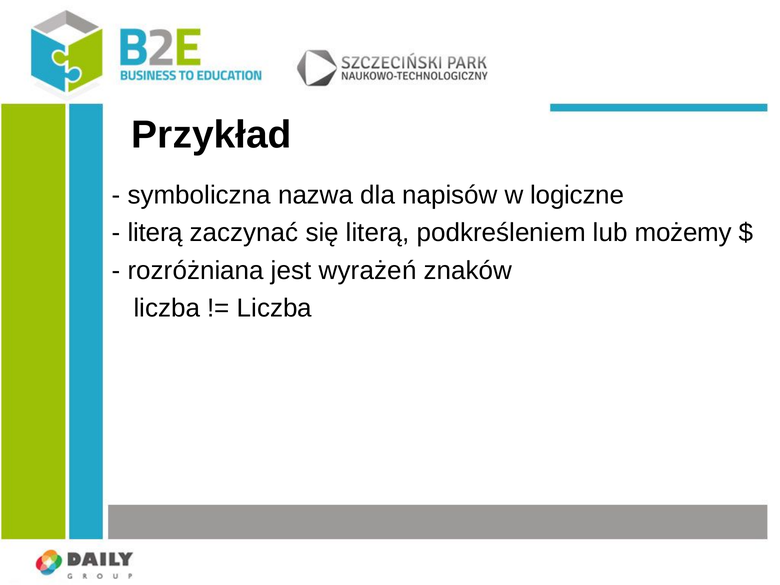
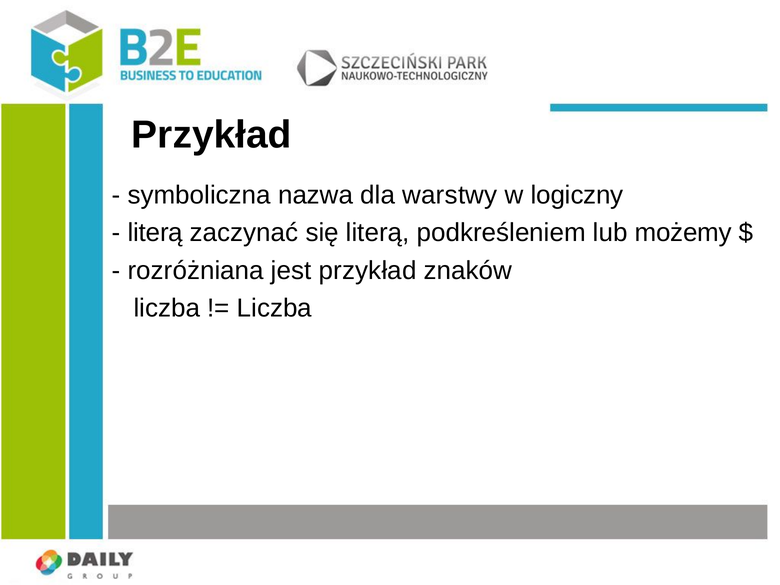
napisów: napisów -> warstwy
logiczne: logiczne -> logiczny
jest wyrażeń: wyrażeń -> przykład
